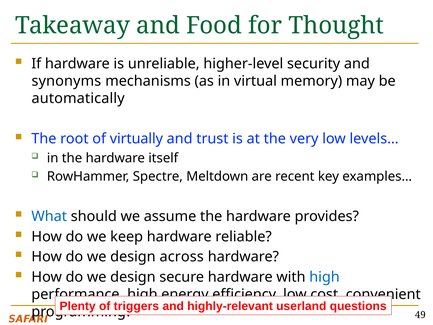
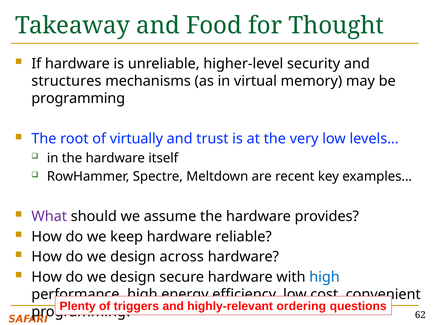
synonyms: synonyms -> structures
automatically at (78, 98): automatically -> programming
What colour: blue -> purple
userland: userland -> ordering
49: 49 -> 62
